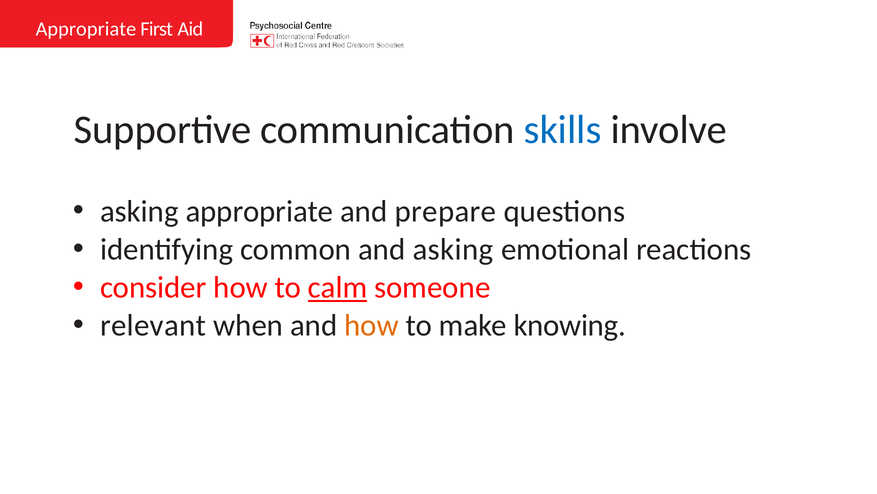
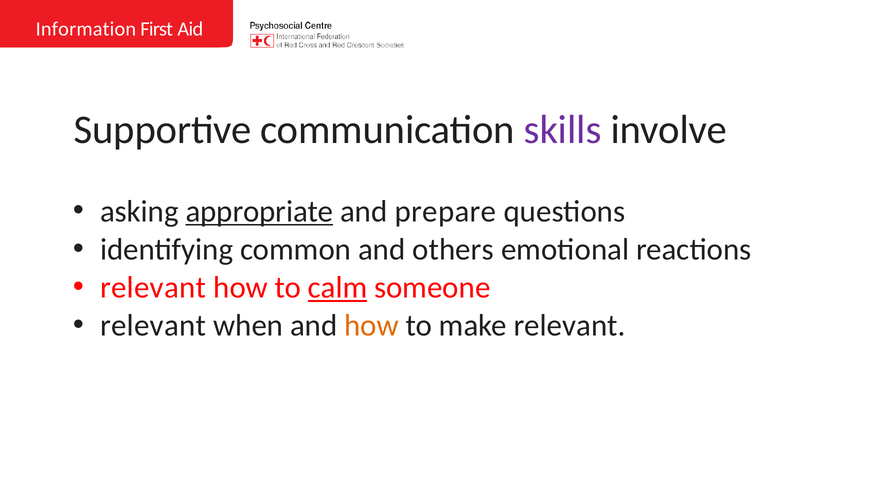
Appropriate at (86, 29): Appropriate -> Information
skills colour: blue -> purple
appropriate at (259, 211) underline: none -> present
and asking: asking -> others
consider at (153, 287): consider -> relevant
make knowing: knowing -> relevant
